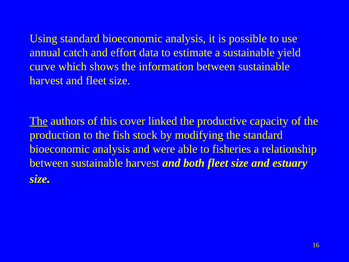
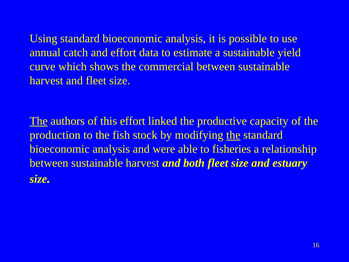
information: information -> commercial
this cover: cover -> effort
the at (233, 135) underline: none -> present
